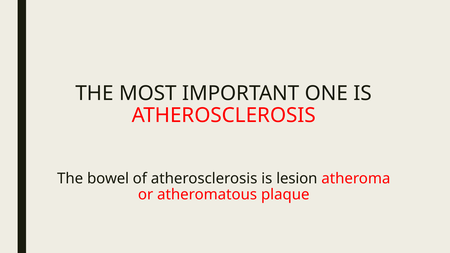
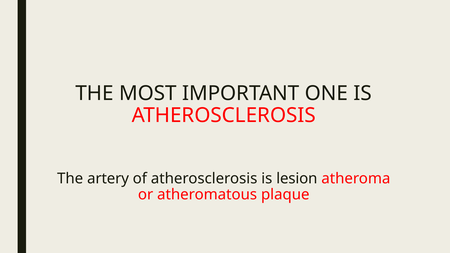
bowel: bowel -> artery
